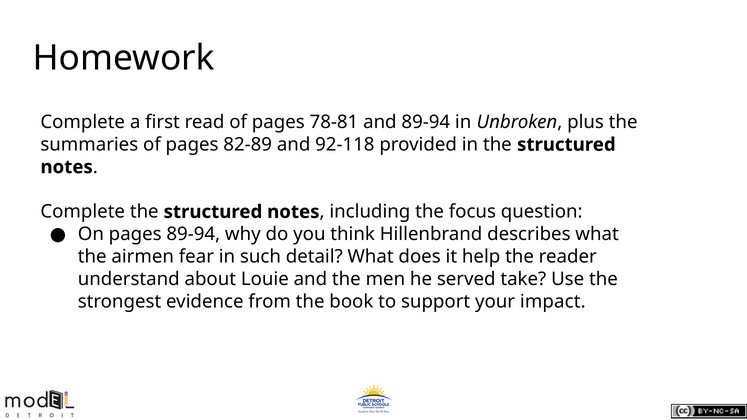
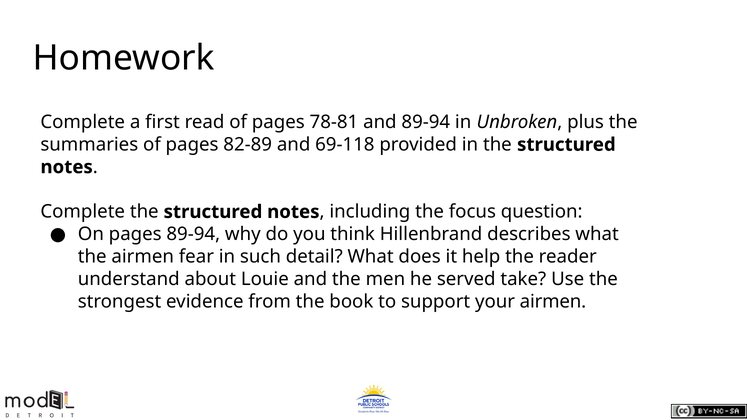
92-118: 92-118 -> 69-118
your impact: impact -> airmen
